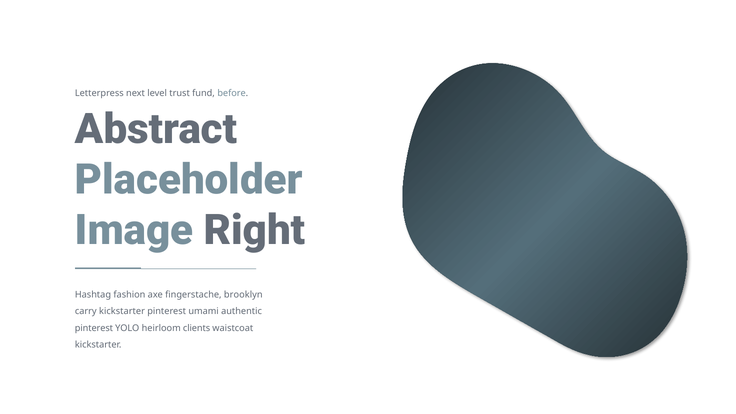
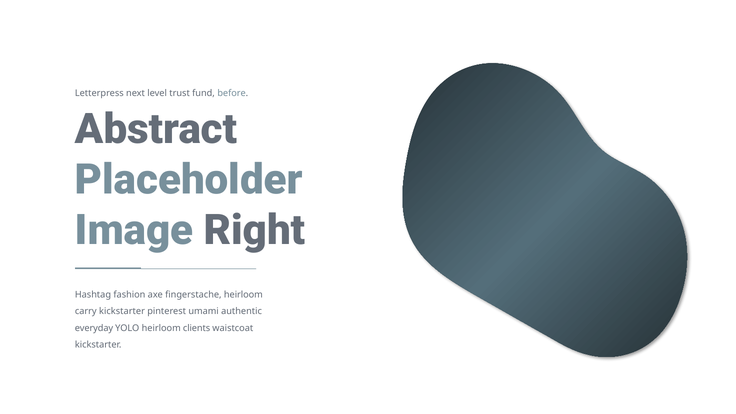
fingerstache brooklyn: brooklyn -> heirloom
pinterest at (94, 328): pinterest -> everyday
